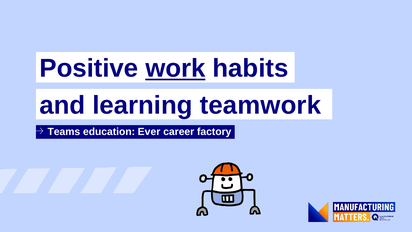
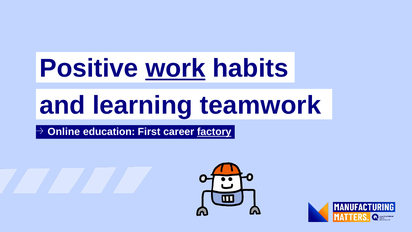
Teams: Teams -> Online
Ever: Ever -> First
factory underline: none -> present
